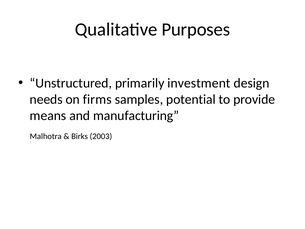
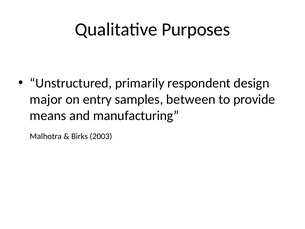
investment: investment -> respondent
needs: needs -> major
firms: firms -> entry
potential: potential -> between
